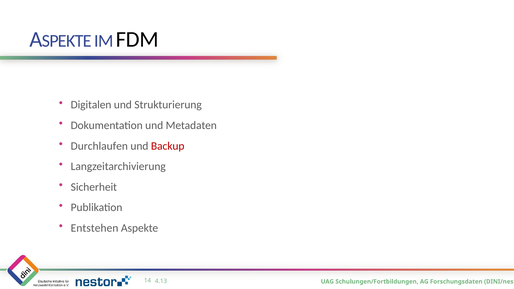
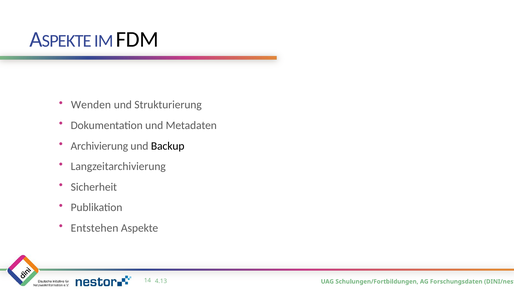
Digitalen: Digitalen -> Wenden
Durchlaufen: Durchlaufen -> Archivierung
Backup colour: red -> black
